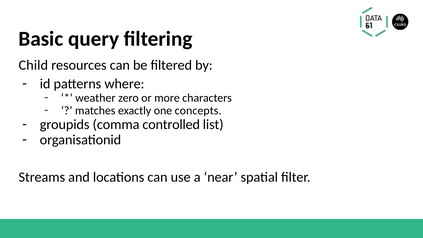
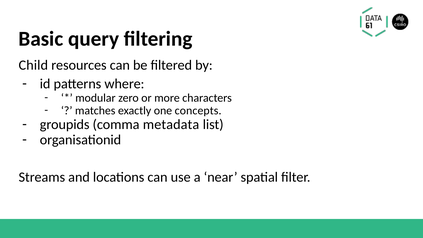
weather: weather -> modular
controlled: controlled -> metadata
